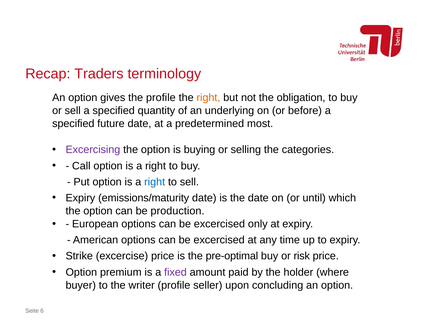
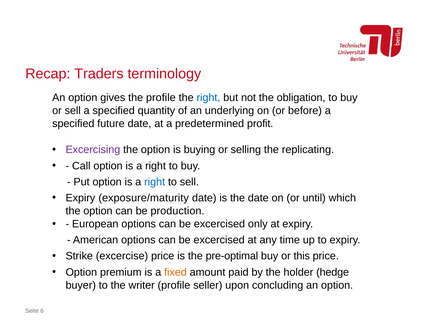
right at (208, 97) colour: orange -> blue
most: most -> profit
categories: categories -> replicating
emissions/maturity: emissions/maturity -> exposure/maturity
risk: risk -> this
fixed colour: purple -> orange
where: where -> hedge
